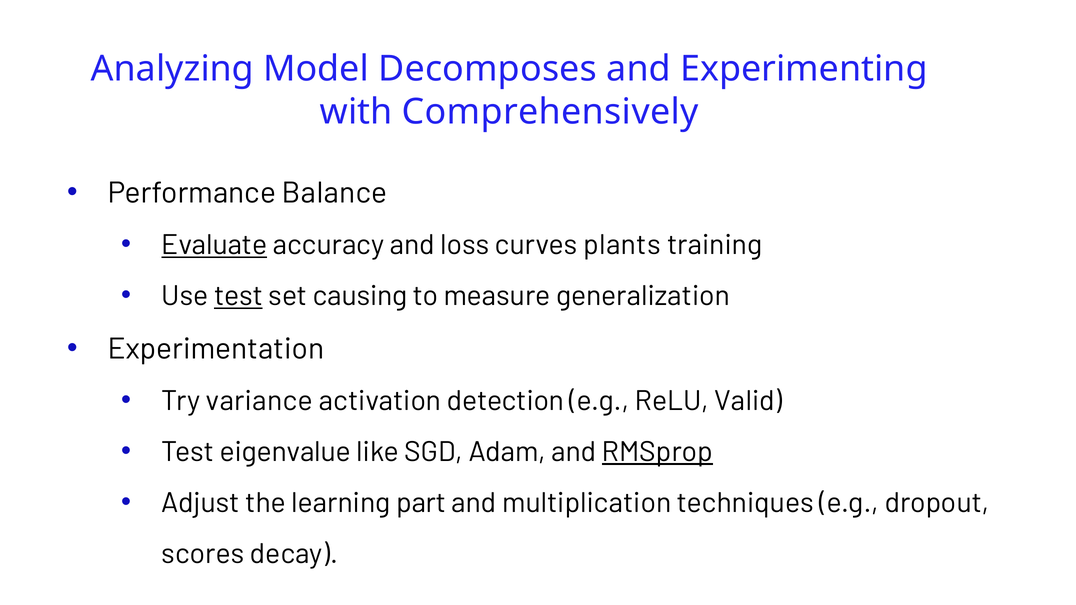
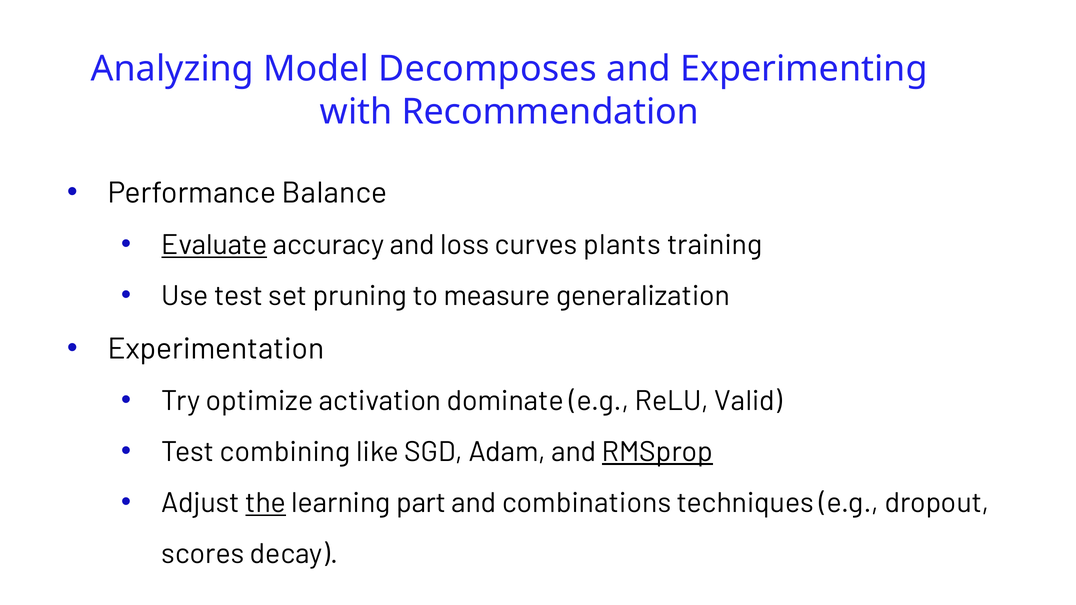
Comprehensively: Comprehensively -> Recommendation
test at (239, 296) underline: present -> none
causing: causing -> pruning
variance: variance -> optimize
detection: detection -> dominate
eigenvalue: eigenvalue -> combining
the underline: none -> present
multiplication: multiplication -> combinations
